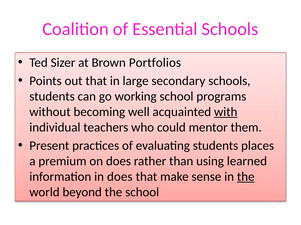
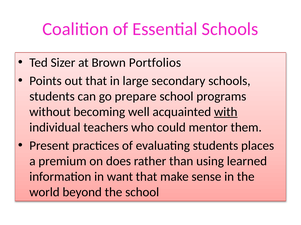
working: working -> prepare
in does: does -> want
the at (246, 177) underline: present -> none
